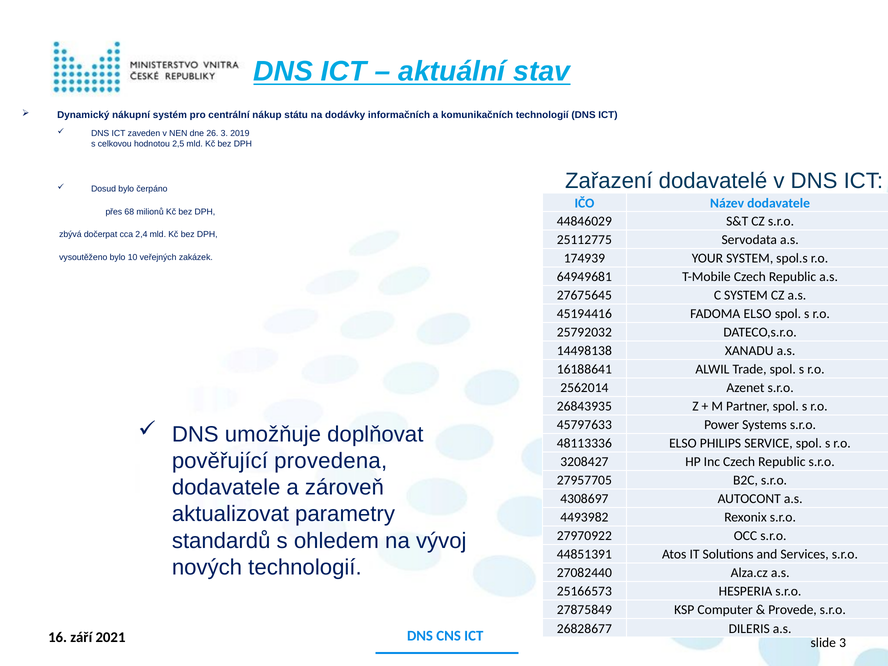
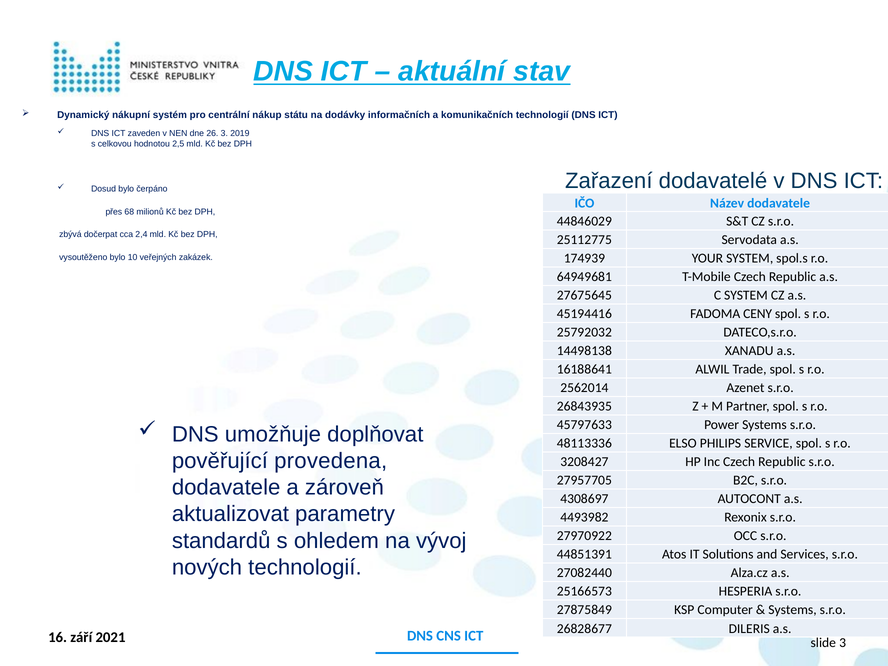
FADOMA ELSO: ELSO -> CENY
Provede at (793, 610): Provede -> Systems
